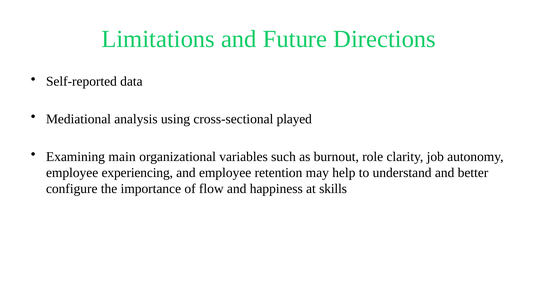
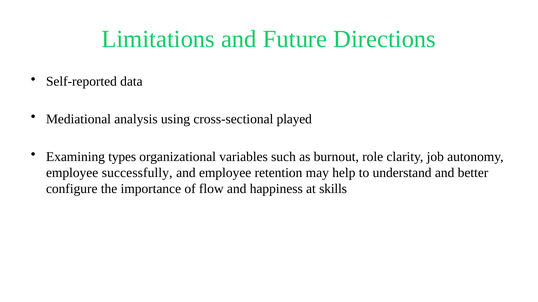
main: main -> types
experiencing: experiencing -> successfully
